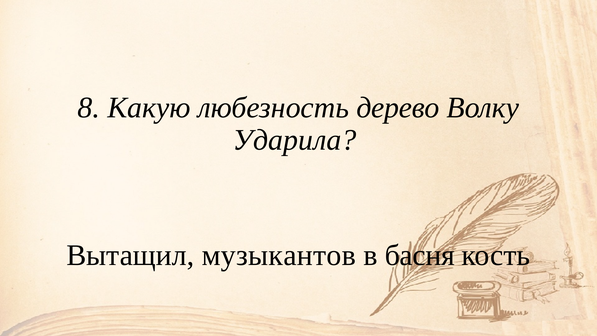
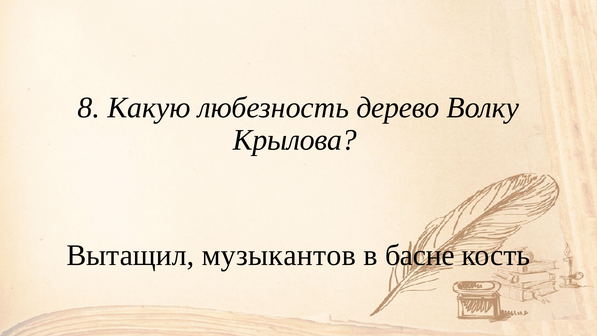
Ударила: Ударила -> Крылова
басня: басня -> басне
